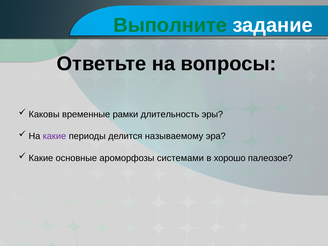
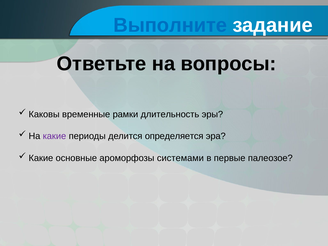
Выполните colour: green -> blue
называемому: называемому -> определяется
хорошо: хорошо -> первые
